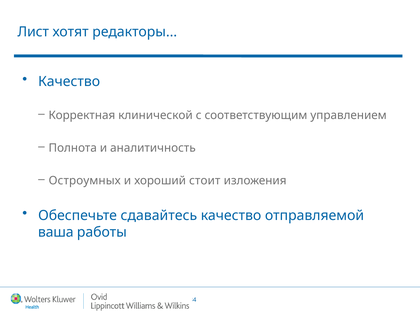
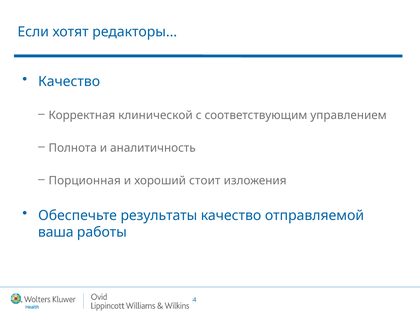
Лист: Лист -> Если
Остроумных: Остроумных -> Порционная
сдавайтесь: сдавайтесь -> результаты
